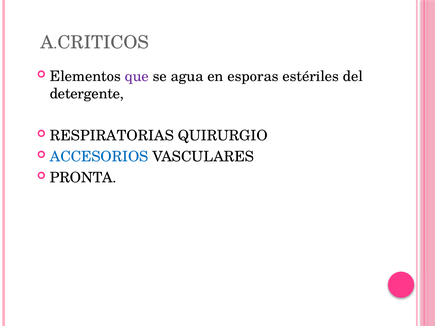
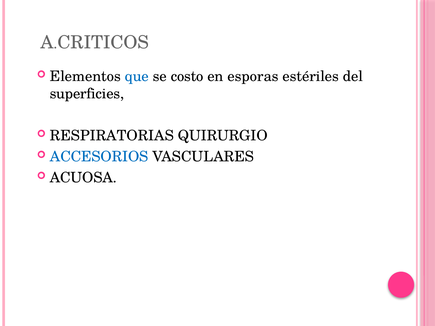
que colour: purple -> blue
agua: agua -> costo
detergente: detergente -> superficies
PRONTA: PRONTA -> ACUOSA
